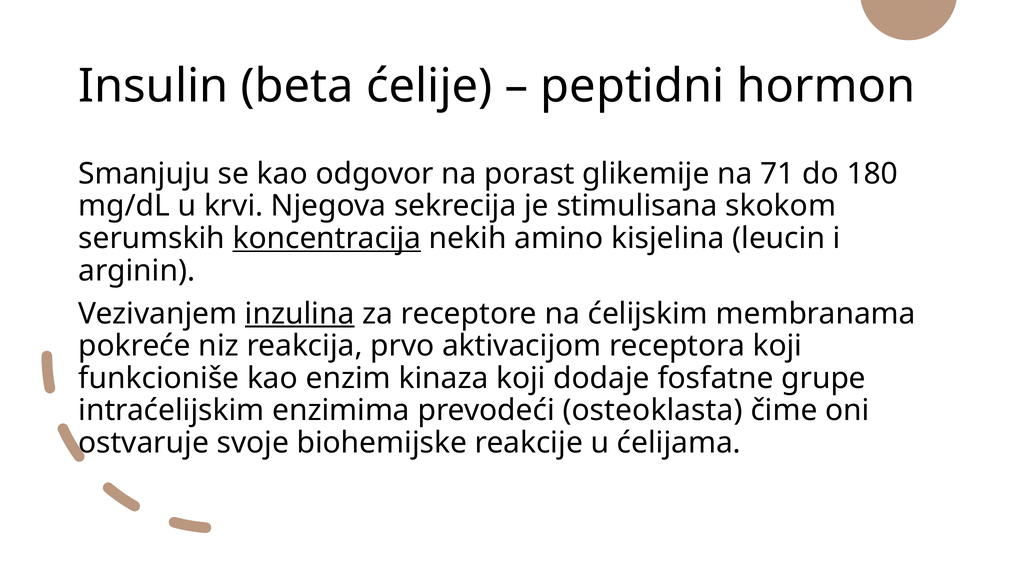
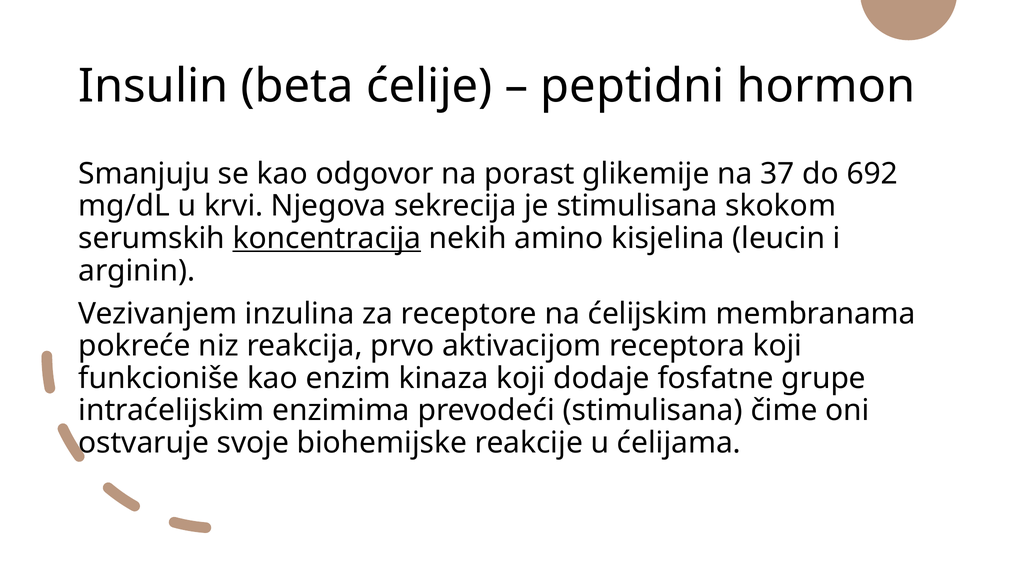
71: 71 -> 37
180: 180 -> 692
inzulina underline: present -> none
prevodeći osteoklasta: osteoklasta -> stimulisana
